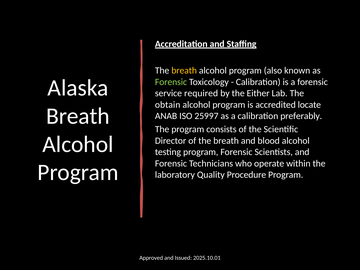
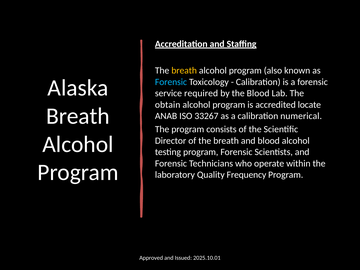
Forensic at (171, 82) colour: light green -> light blue
the Either: Either -> Blood
25997: 25997 -> 33267
preferably: preferably -> numerical
Procedure: Procedure -> Frequency
